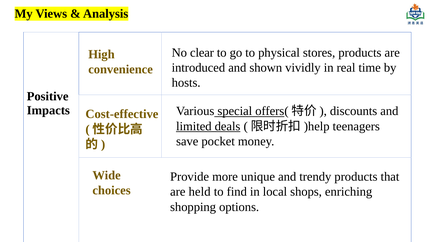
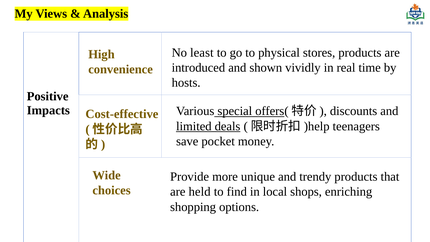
clear: clear -> least
